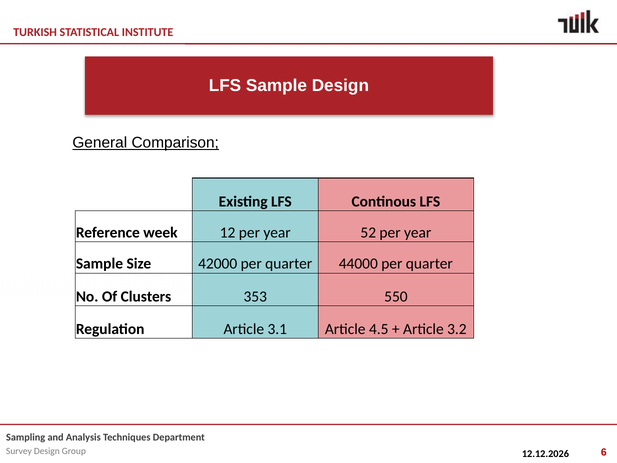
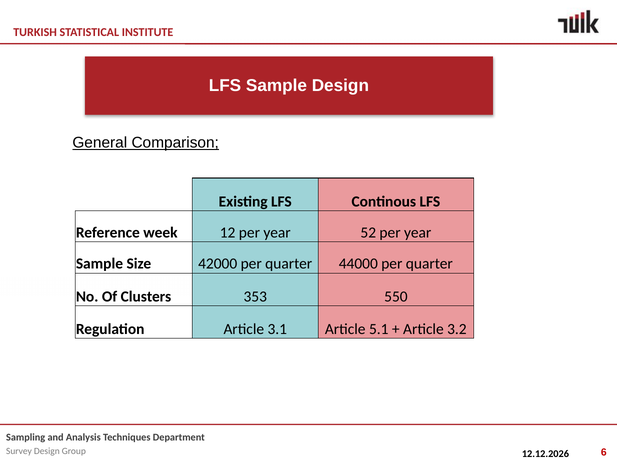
4.5: 4.5 -> 5.1
